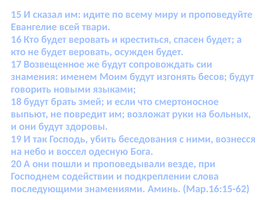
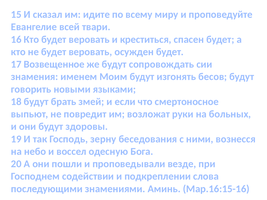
убить: убить -> зерну
Мар.16:15-62: Мар.16:15-62 -> Мар.16:15-16
